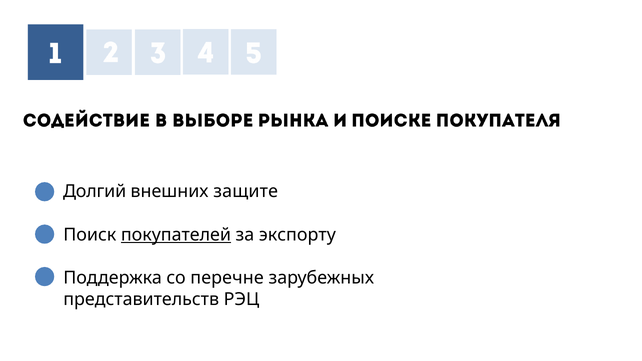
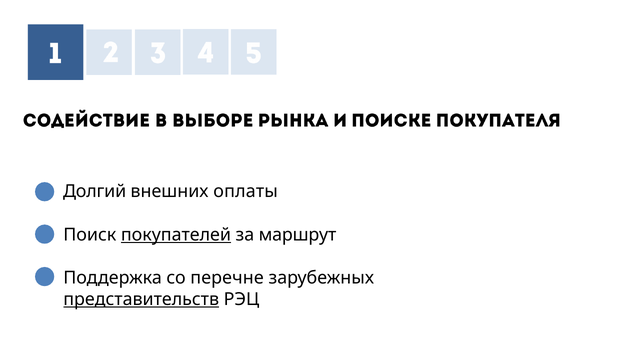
защите: защите -> оплаты
экспорту: экспорту -> маршрут
представительств underline: none -> present
